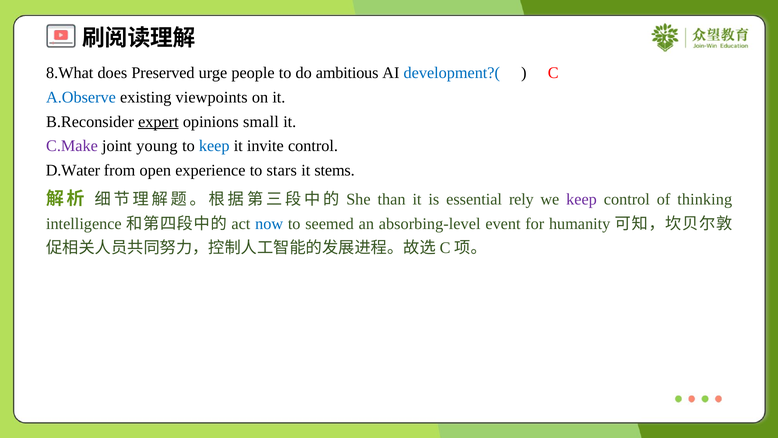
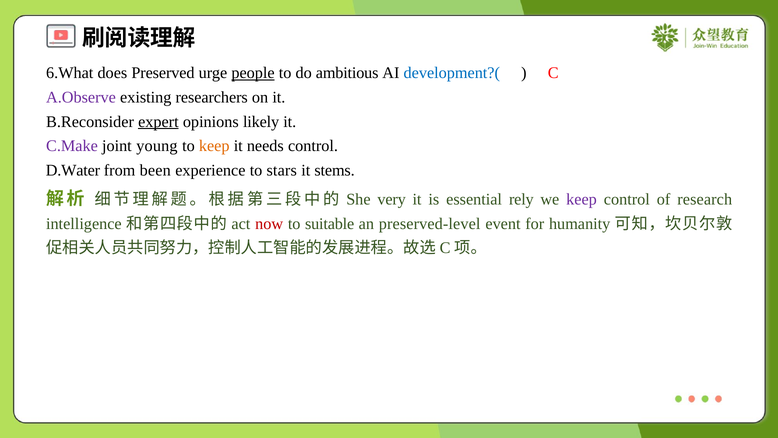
8.What: 8.What -> 6.What
people underline: none -> present
A.Observe colour: blue -> purple
viewpoints: viewpoints -> researchers
small: small -> likely
keep at (214, 146) colour: blue -> orange
invite: invite -> needs
open: open -> been
than: than -> very
thinking: thinking -> research
now colour: blue -> red
seemed: seemed -> suitable
absorbing-level: absorbing-level -> preserved-level
